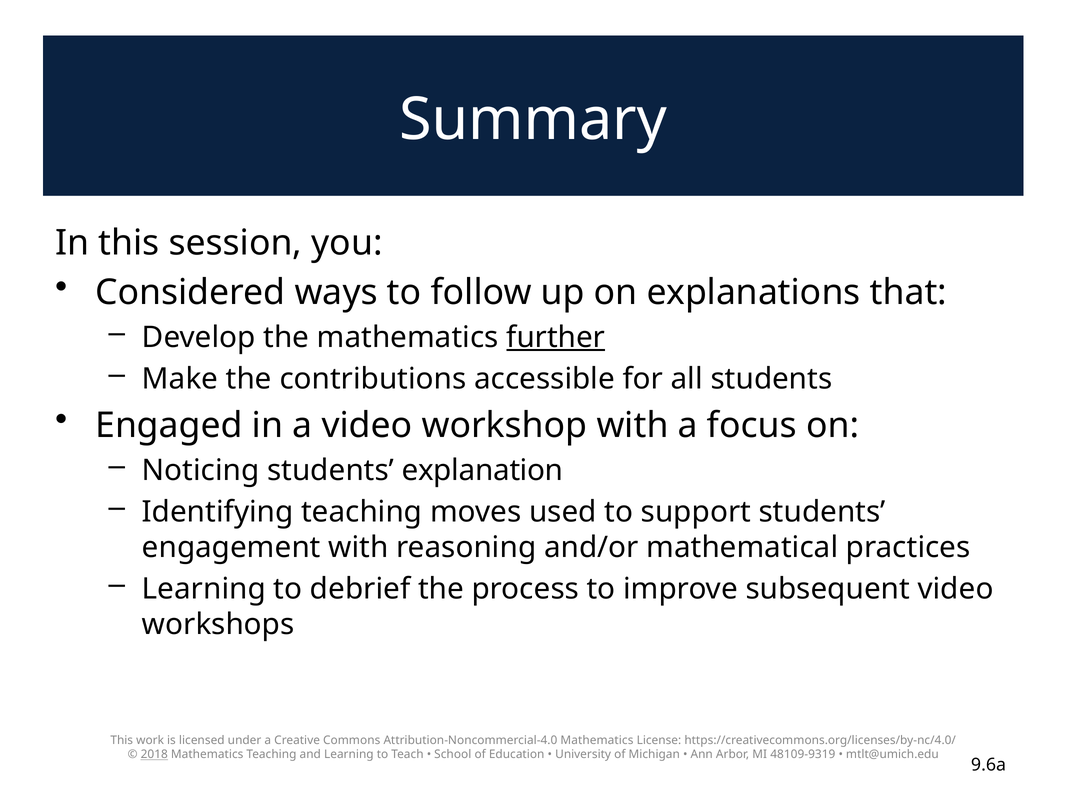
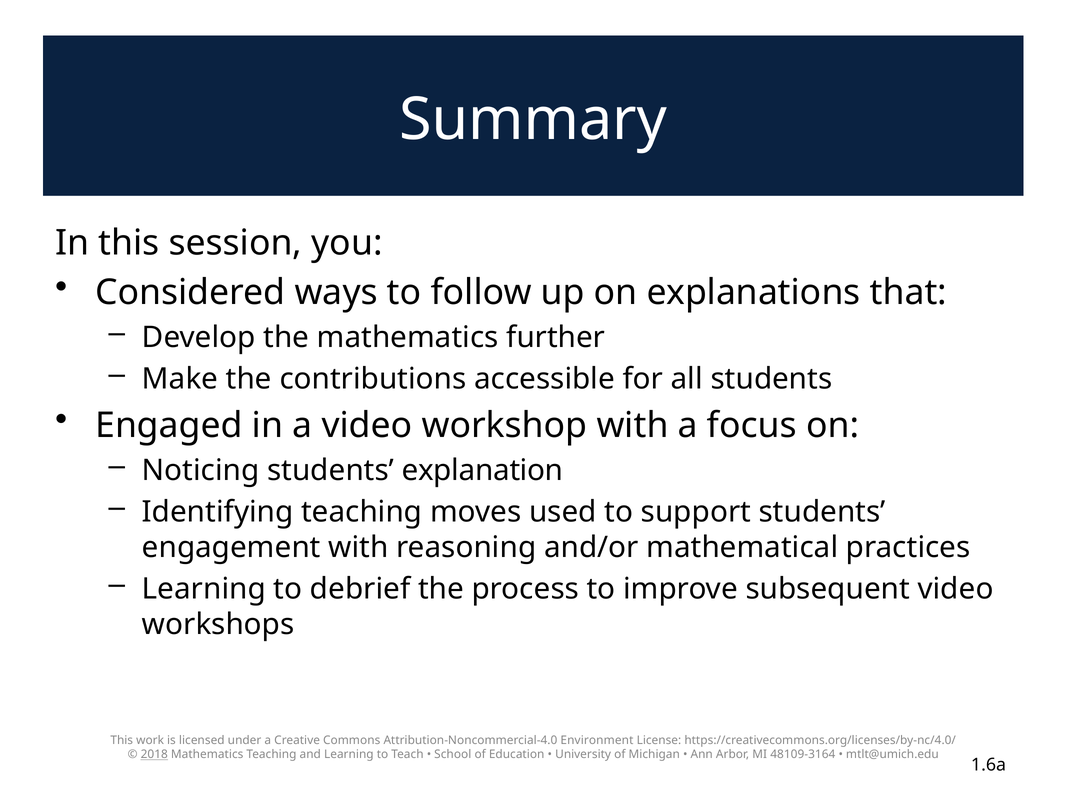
further underline: present -> none
Attribution-Noncommercial-4.0 Mathematics: Mathematics -> Environment
48109-9319: 48109-9319 -> 48109-3164
9.6a: 9.6a -> 1.6a
